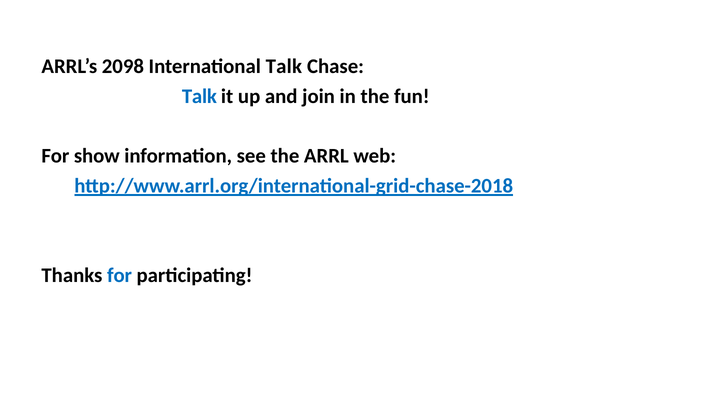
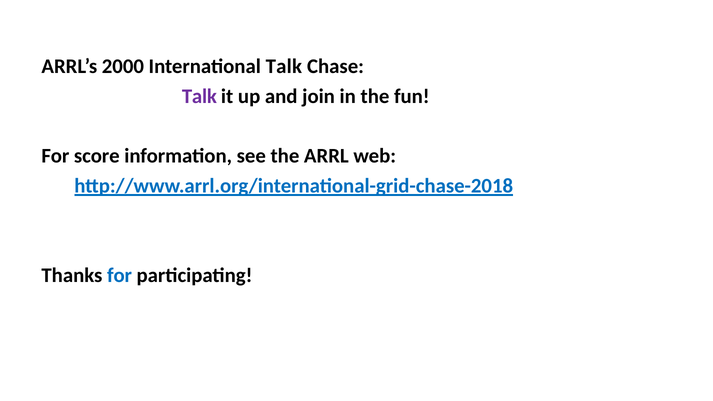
2098: 2098 -> 2000
Talk at (199, 96) colour: blue -> purple
show: show -> score
